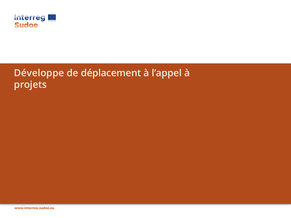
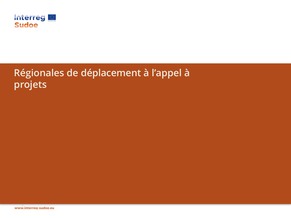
Développe: Développe -> Régionales
